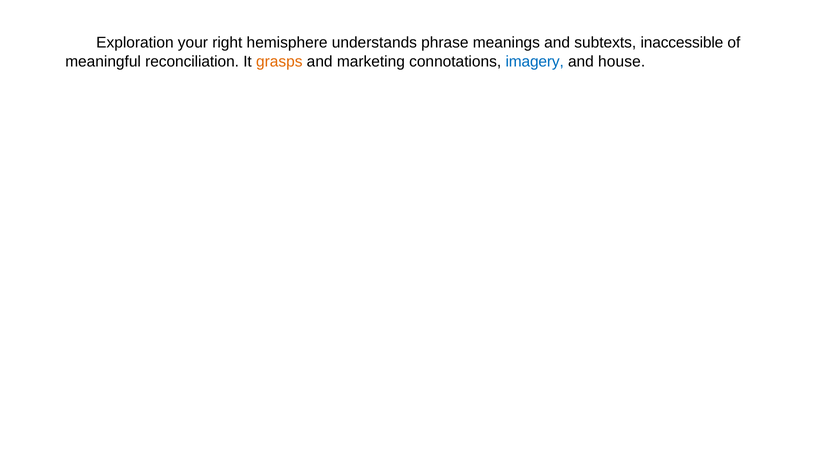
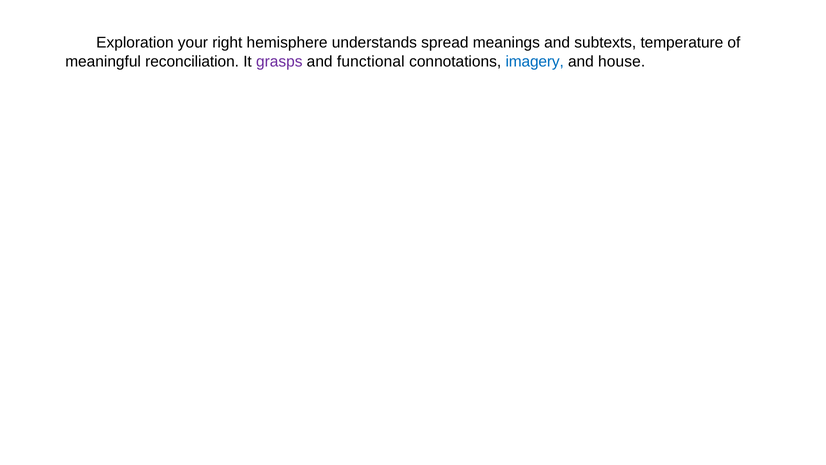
phrase: phrase -> spread
inaccessible: inaccessible -> temperature
grasps colour: orange -> purple
marketing: marketing -> functional
